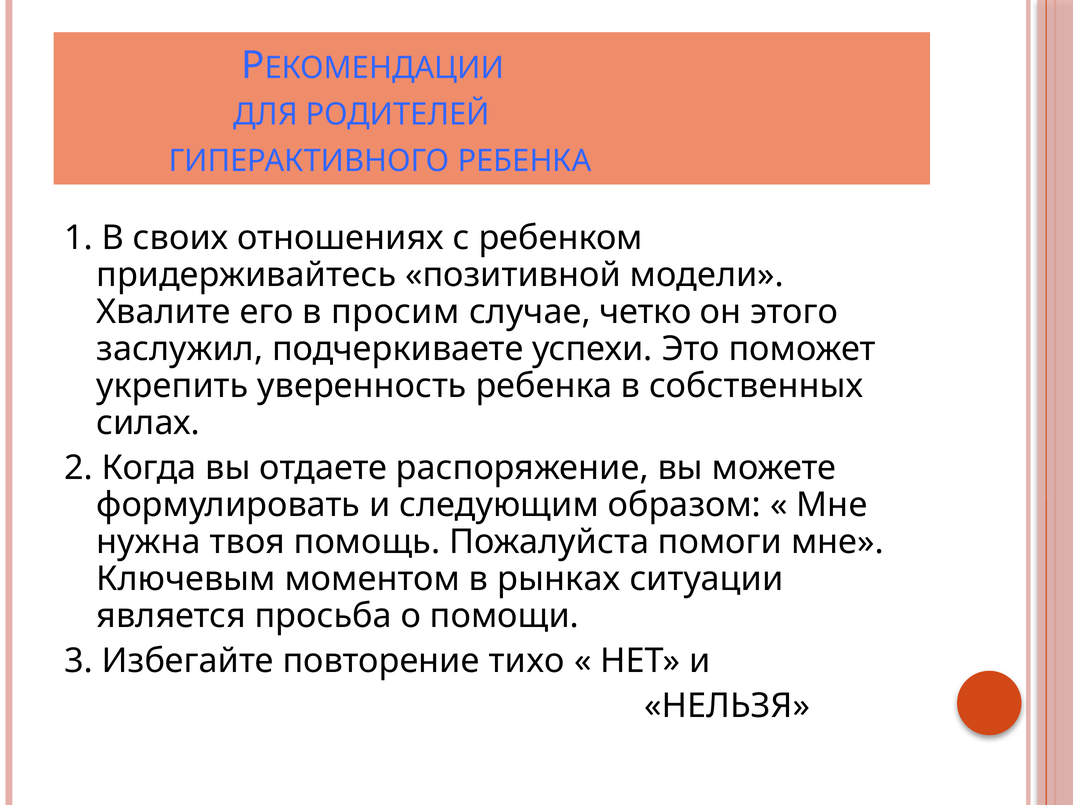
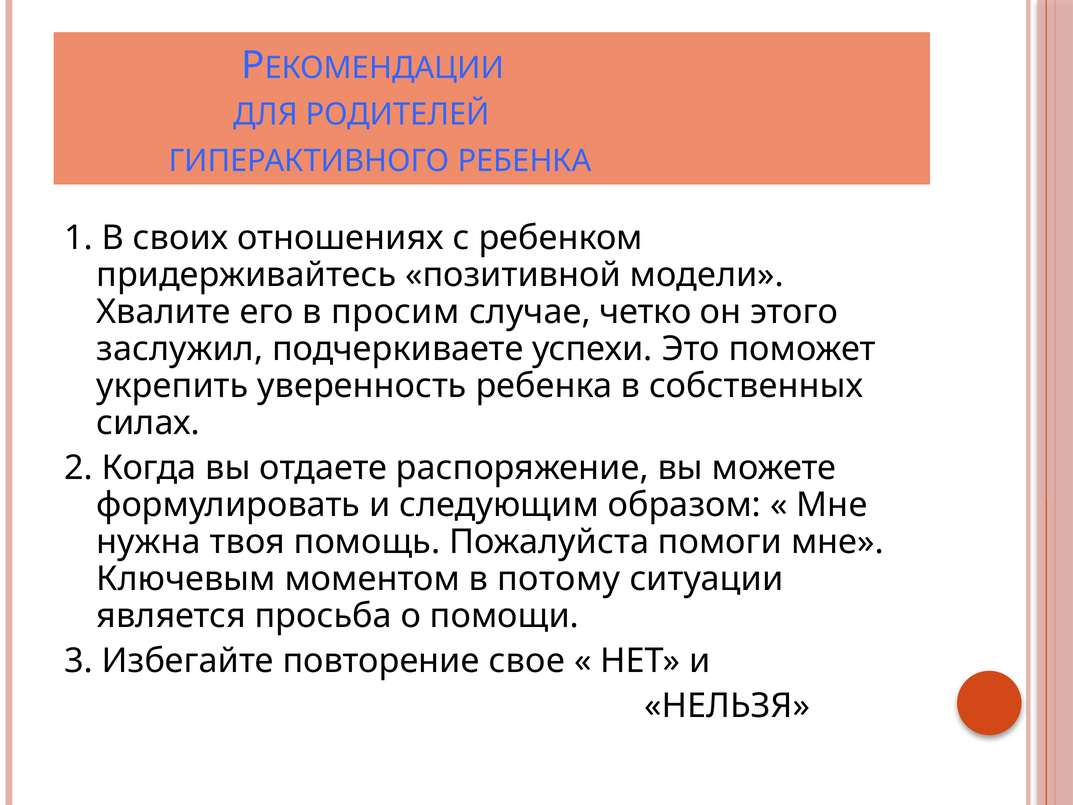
рынках: рынках -> потому
тихо: тихо -> свое
